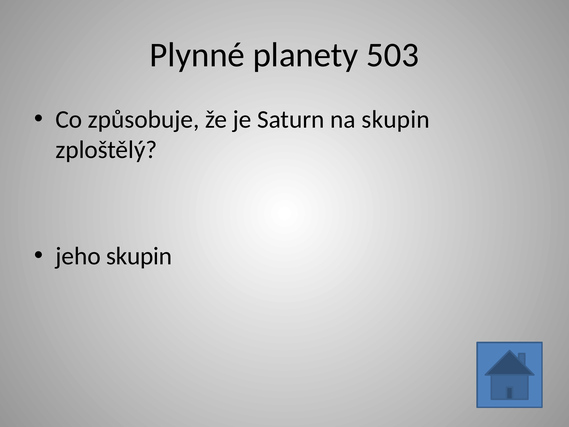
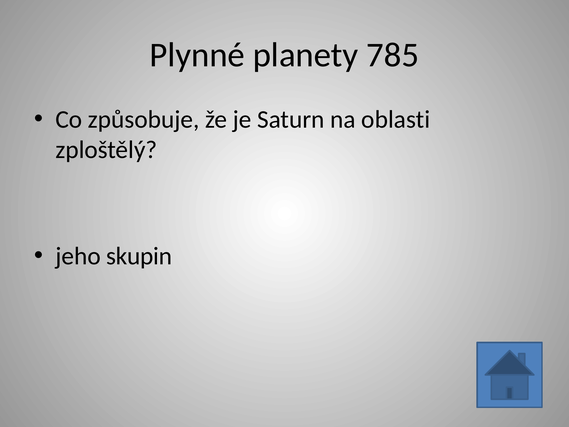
503: 503 -> 785
na skupin: skupin -> oblasti
